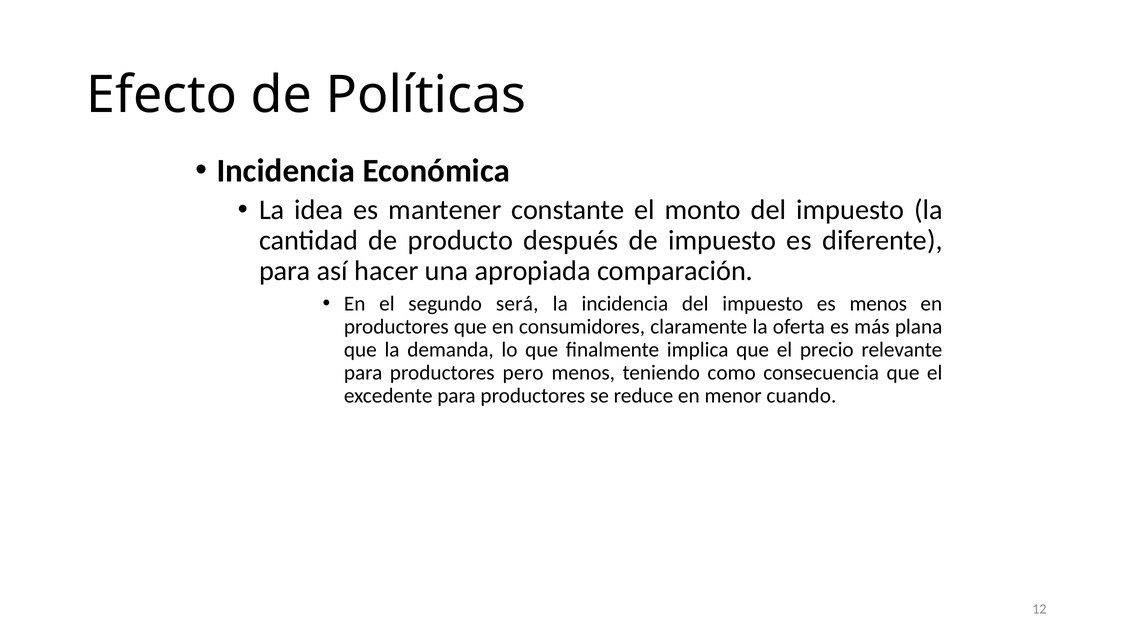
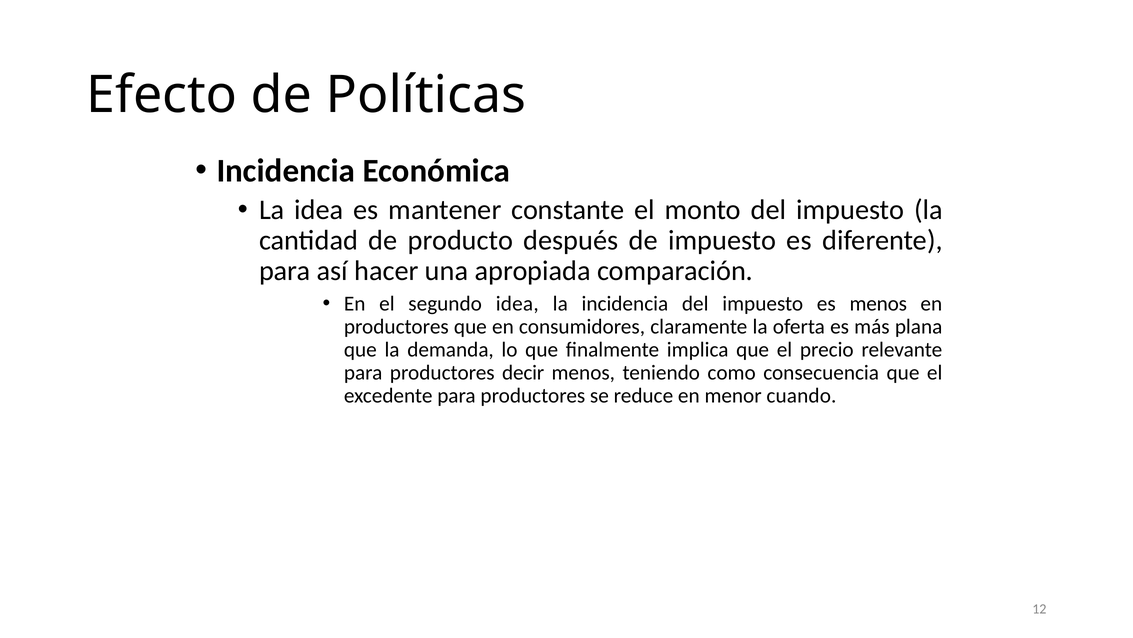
segundo será: será -> idea
pero: pero -> decir
